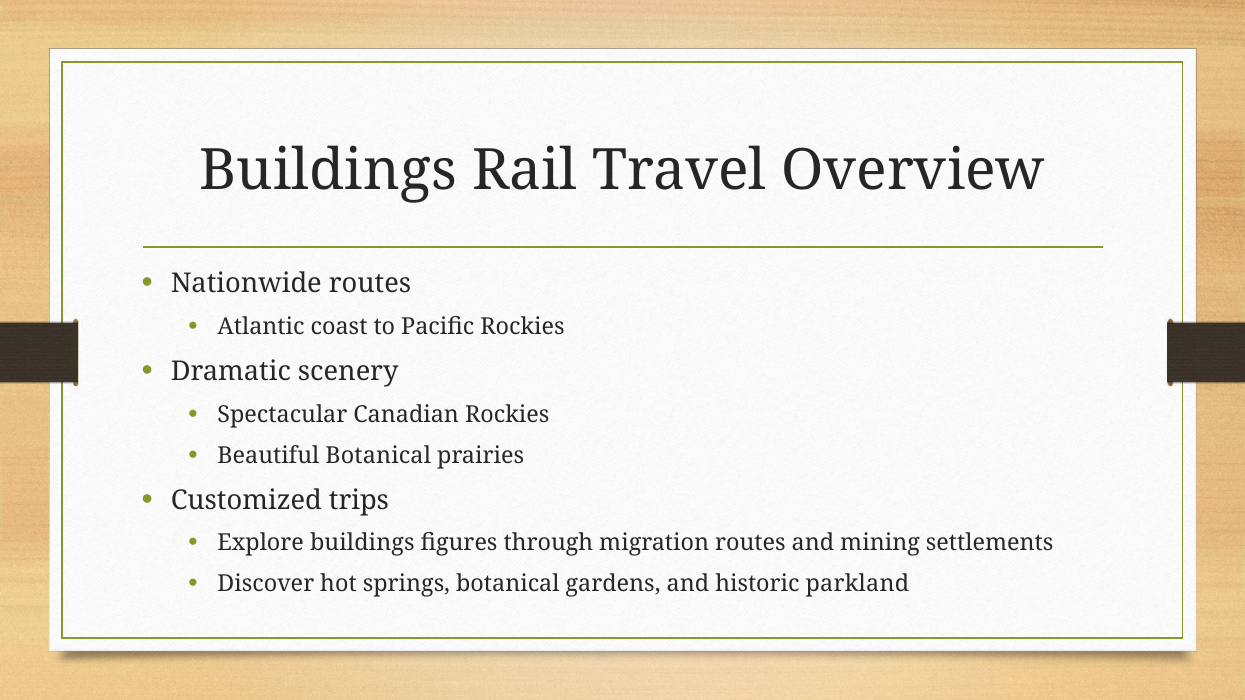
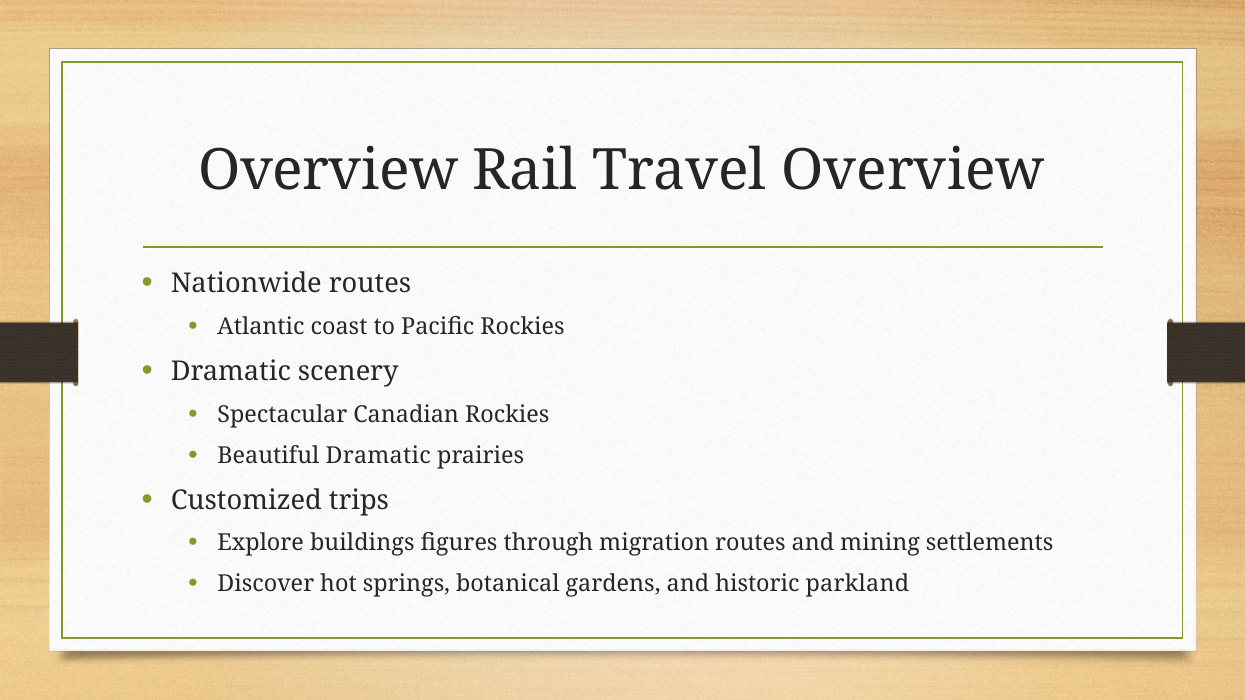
Buildings at (328, 171): Buildings -> Overview
Beautiful Botanical: Botanical -> Dramatic
